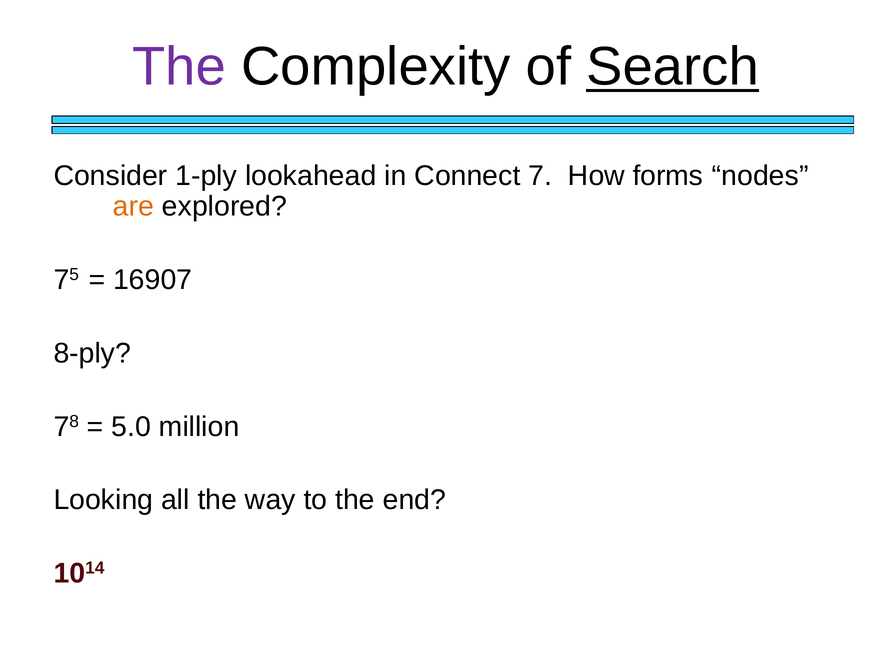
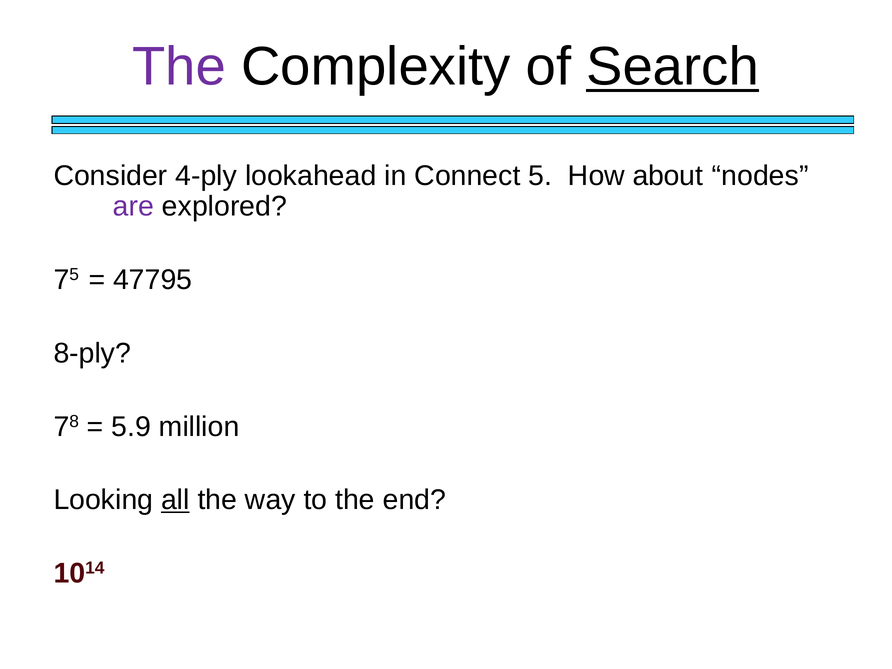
1-ply: 1-ply -> 4-ply
7: 7 -> 5
forms: forms -> about
are colour: orange -> purple
16907: 16907 -> 47795
5.0: 5.0 -> 5.9
all underline: none -> present
